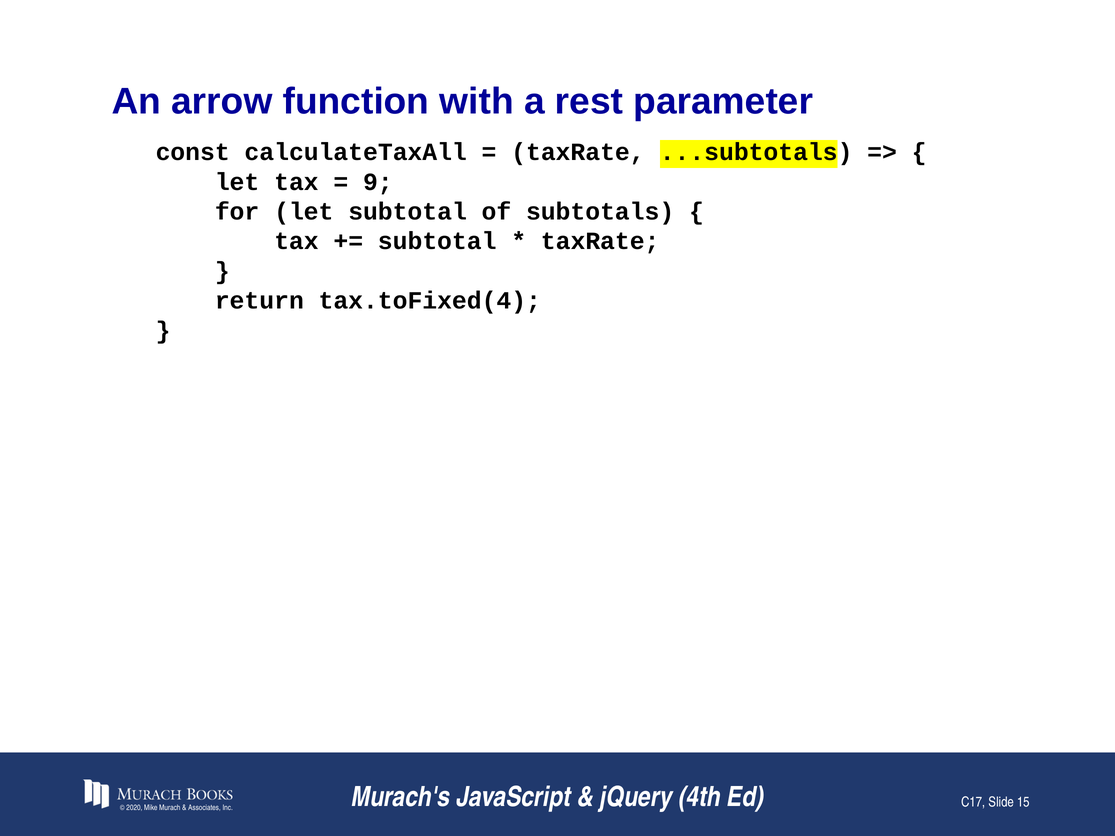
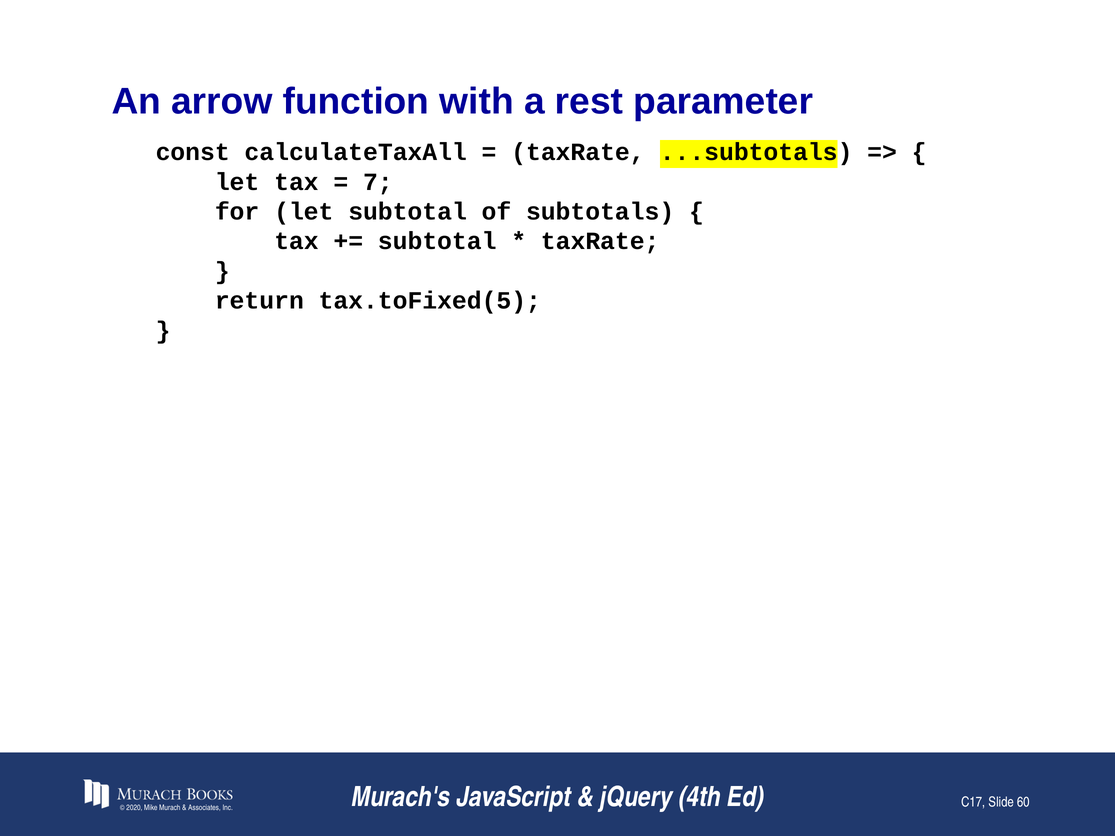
9: 9 -> 7
tax.toFixed(4: tax.toFixed(4 -> tax.toFixed(5
15: 15 -> 60
